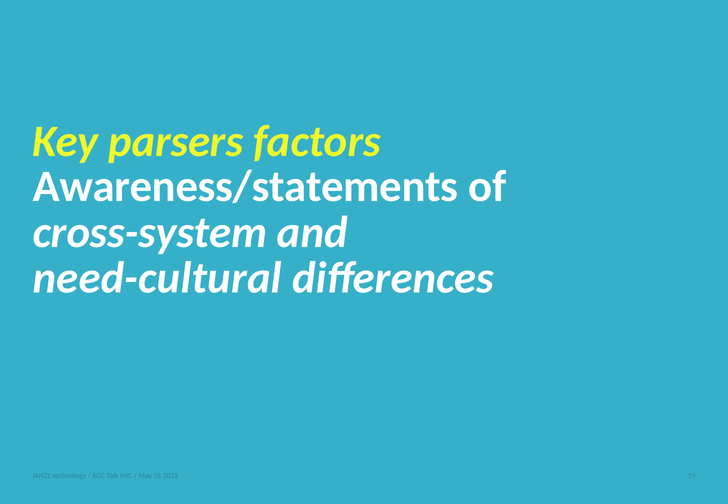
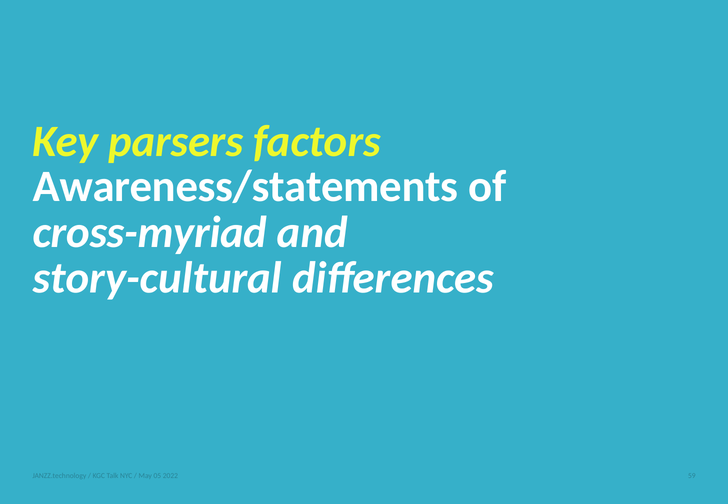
cross-system: cross-system -> cross-myriad
need-cultural: need-cultural -> story-cultural
